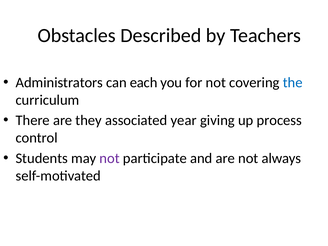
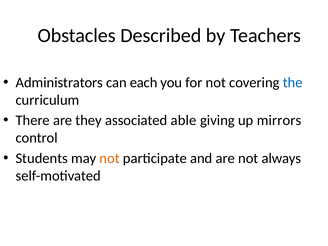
year: year -> able
process: process -> mirrors
not at (110, 158) colour: purple -> orange
